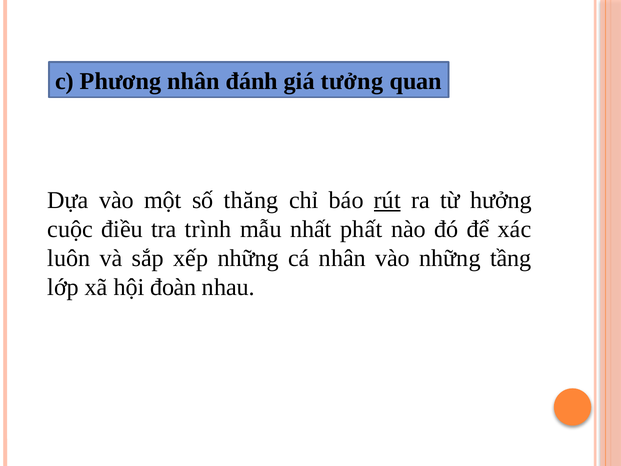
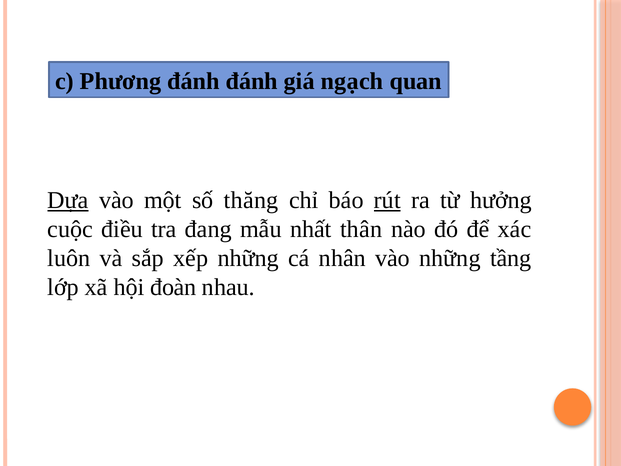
Phương nhân: nhân -> đánh
tưởng: tưởng -> ngạch
Dựa underline: none -> present
trình: trình -> đang
phất: phất -> thân
